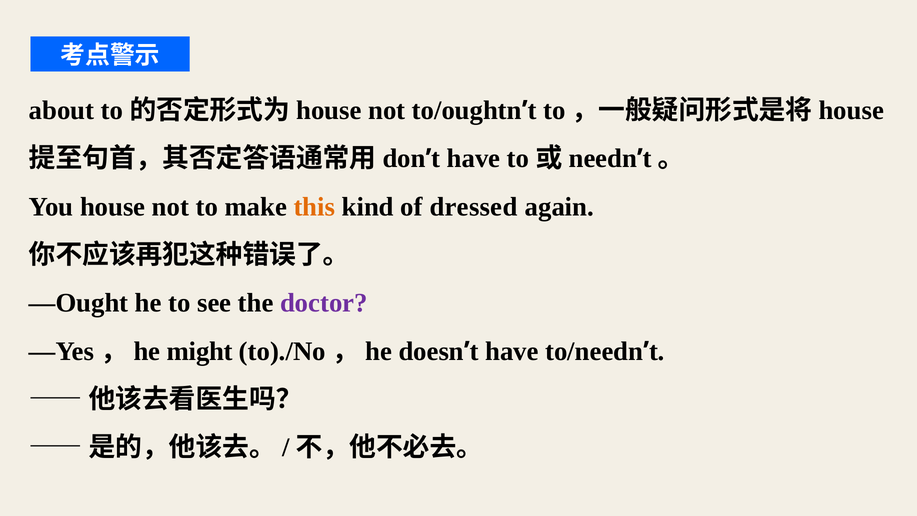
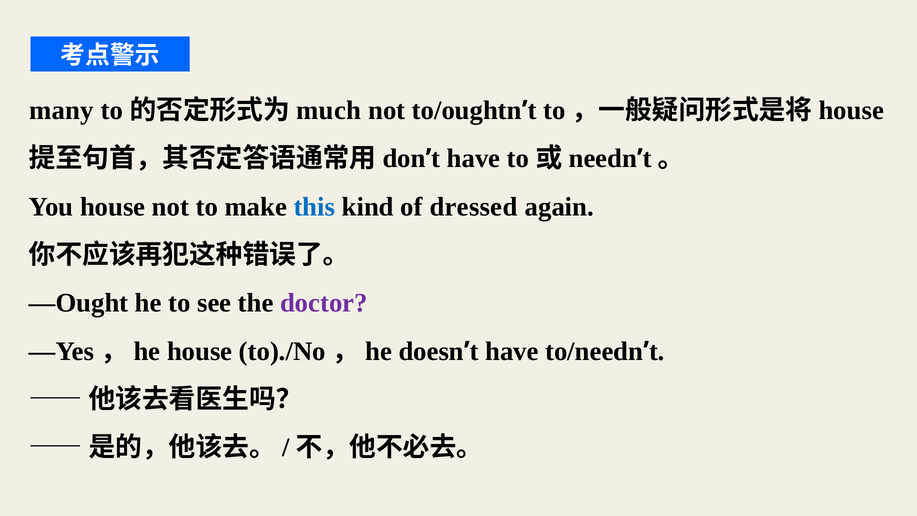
about: about -> many
house at (329, 110): house -> much
this colour: orange -> blue
he might: might -> house
